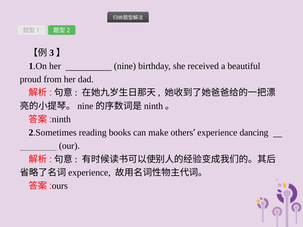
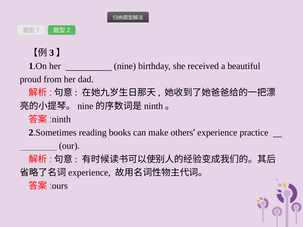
dancing: dancing -> practice
